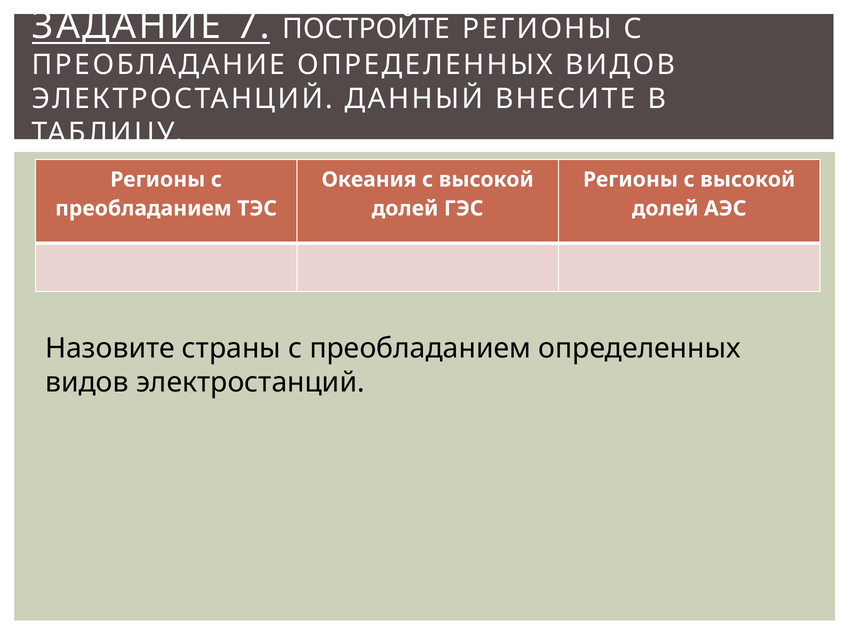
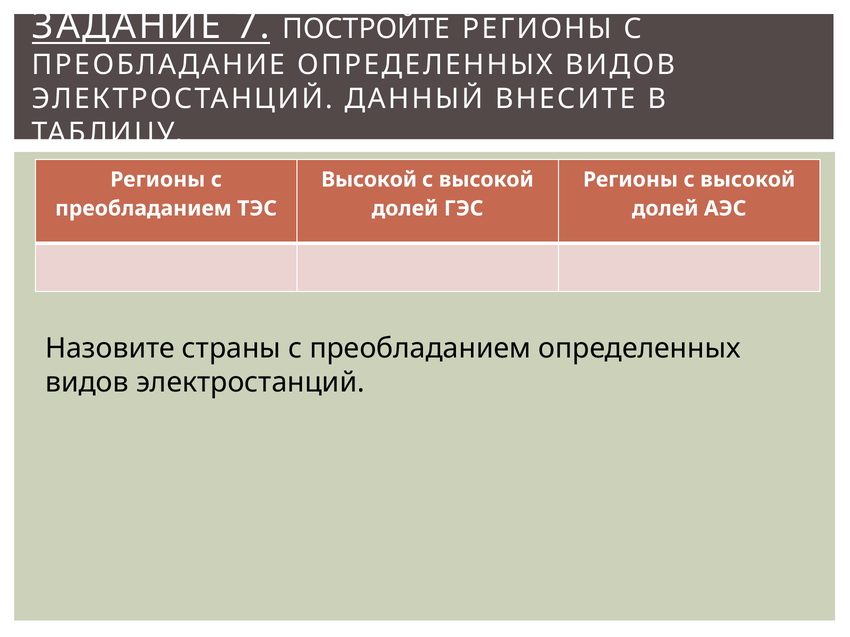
Океания at (369, 180): Океания -> Высокой
